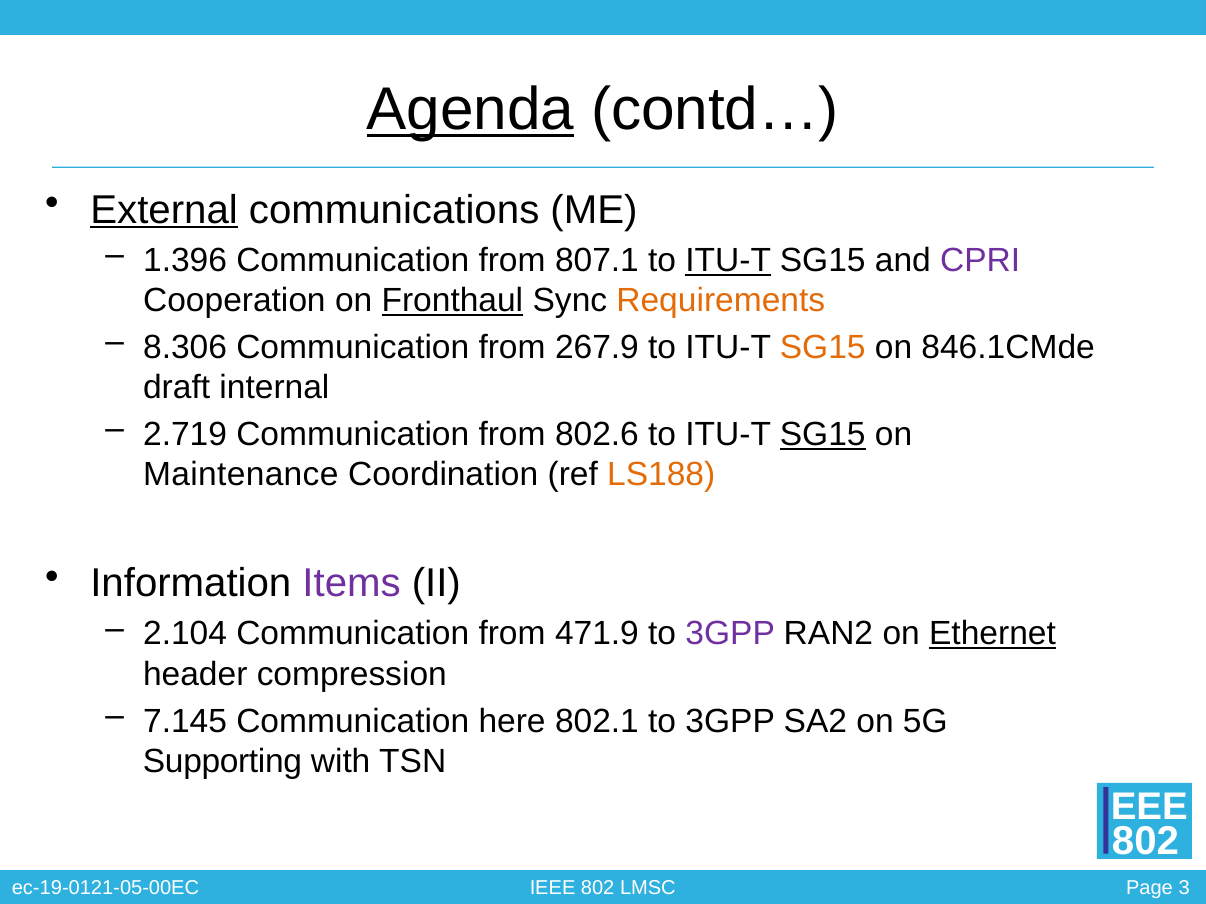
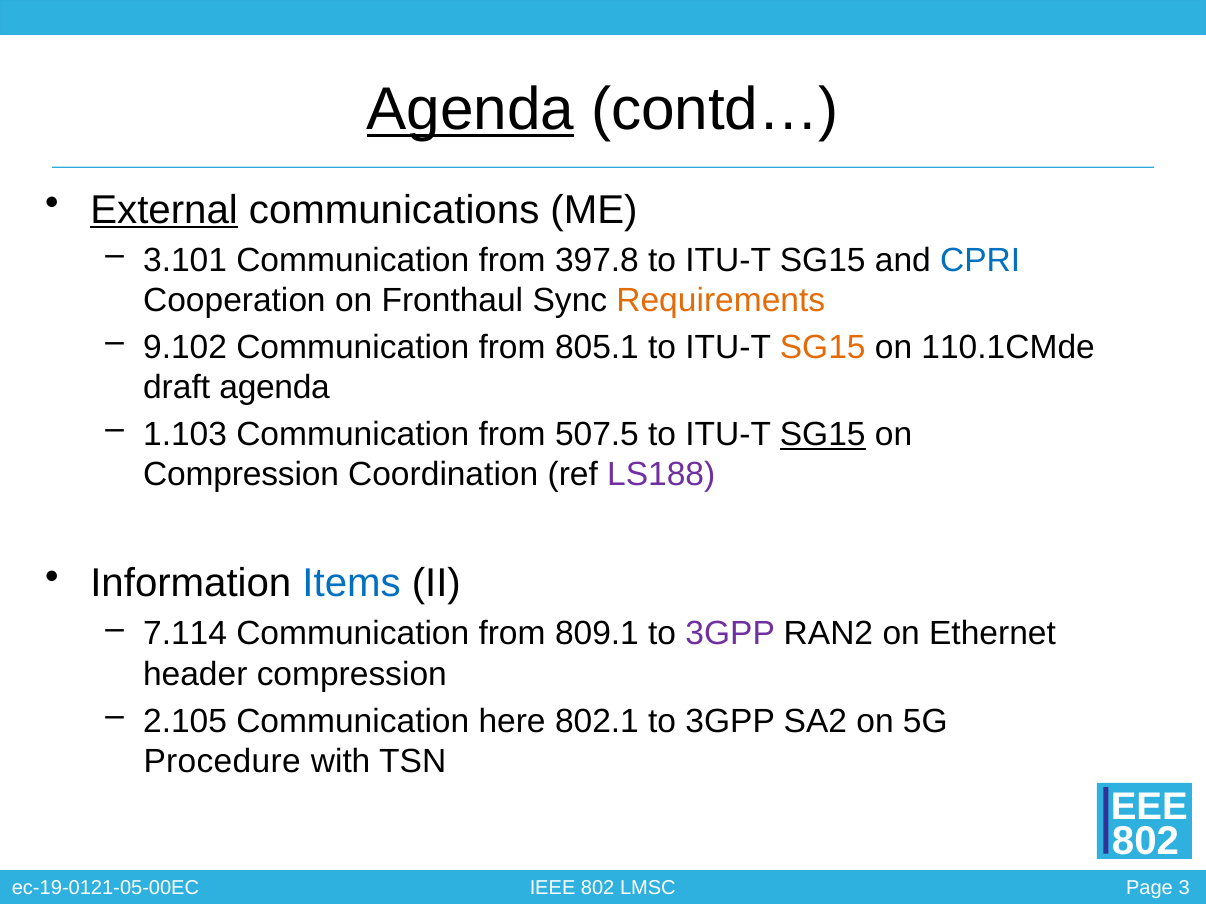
1.396: 1.396 -> 3.101
807.1: 807.1 -> 397.8
ITU-T at (728, 260) underline: present -> none
CPRI colour: purple -> blue
Fronthaul underline: present -> none
8.306: 8.306 -> 9.102
267.9: 267.9 -> 805.1
846.1CMde: 846.1CMde -> 110.1CMde
draft internal: internal -> agenda
2.719: 2.719 -> 1.103
802.6: 802.6 -> 507.5
Maintenance at (241, 475): Maintenance -> Compression
LS188 colour: orange -> purple
Items colour: purple -> blue
2.104: 2.104 -> 7.114
471.9: 471.9 -> 809.1
Ethernet underline: present -> none
7.145: 7.145 -> 2.105
Supporting: Supporting -> Procedure
